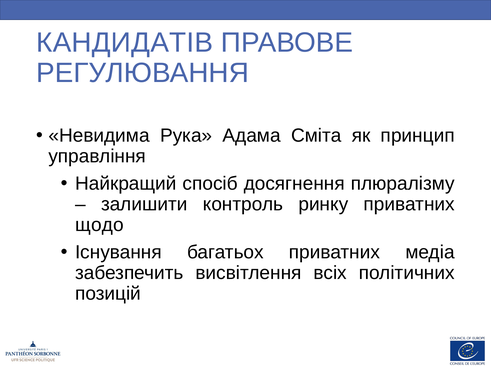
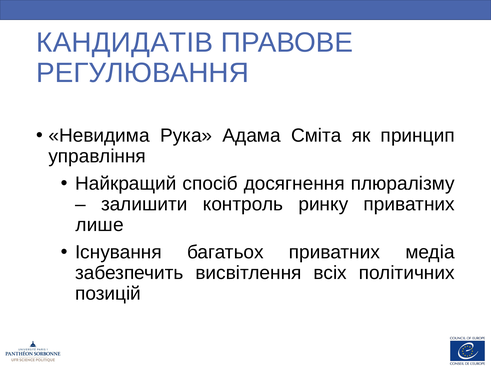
щодо: щодо -> лише
